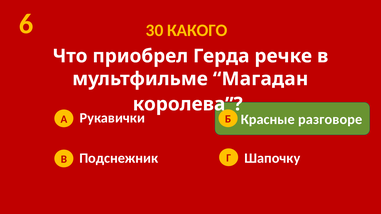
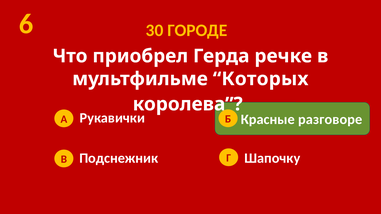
КАКОГО: КАКОГО -> ГОРОДЕ
Магадан: Магадан -> Которых
